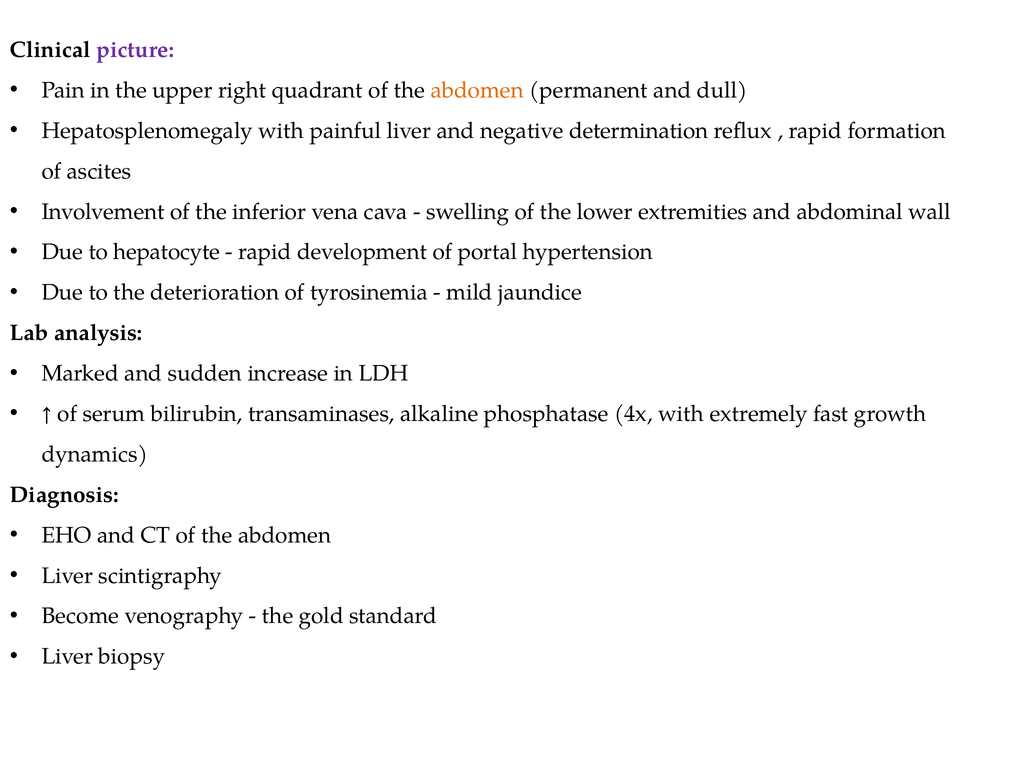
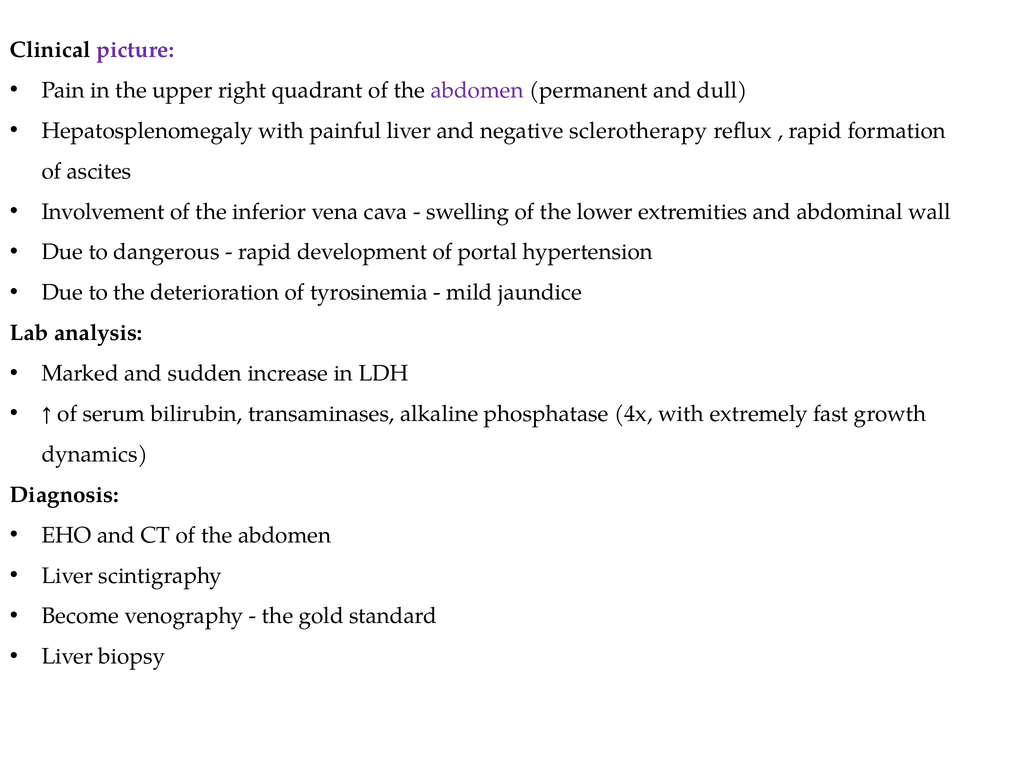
abdomen at (477, 90) colour: orange -> purple
determination: determination -> sclerotherapy
hepatocyte: hepatocyte -> dangerous
